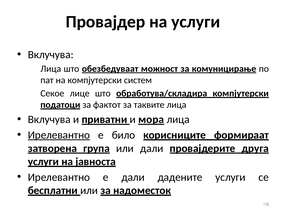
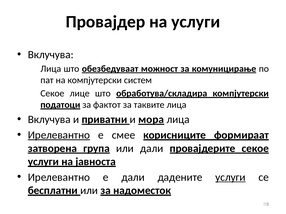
било: било -> смее
провајдерите друга: друга -> секое
услуги at (230, 178) underline: none -> present
